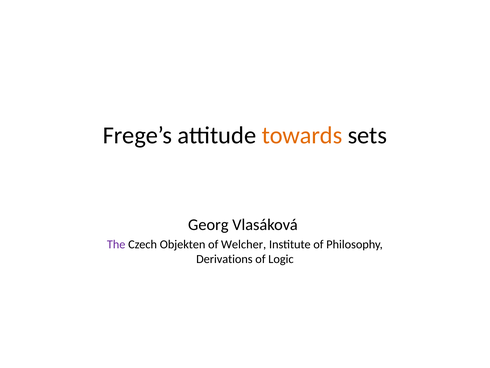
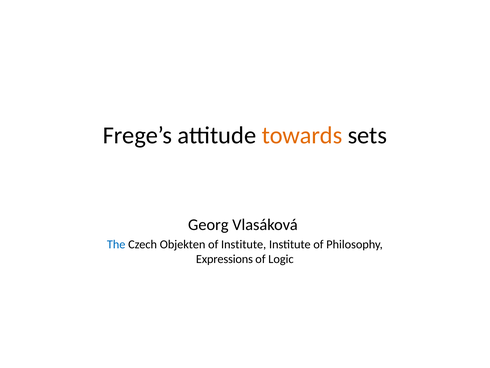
The colour: purple -> blue
of Welcher: Welcher -> Institute
Derivations: Derivations -> Expressions
